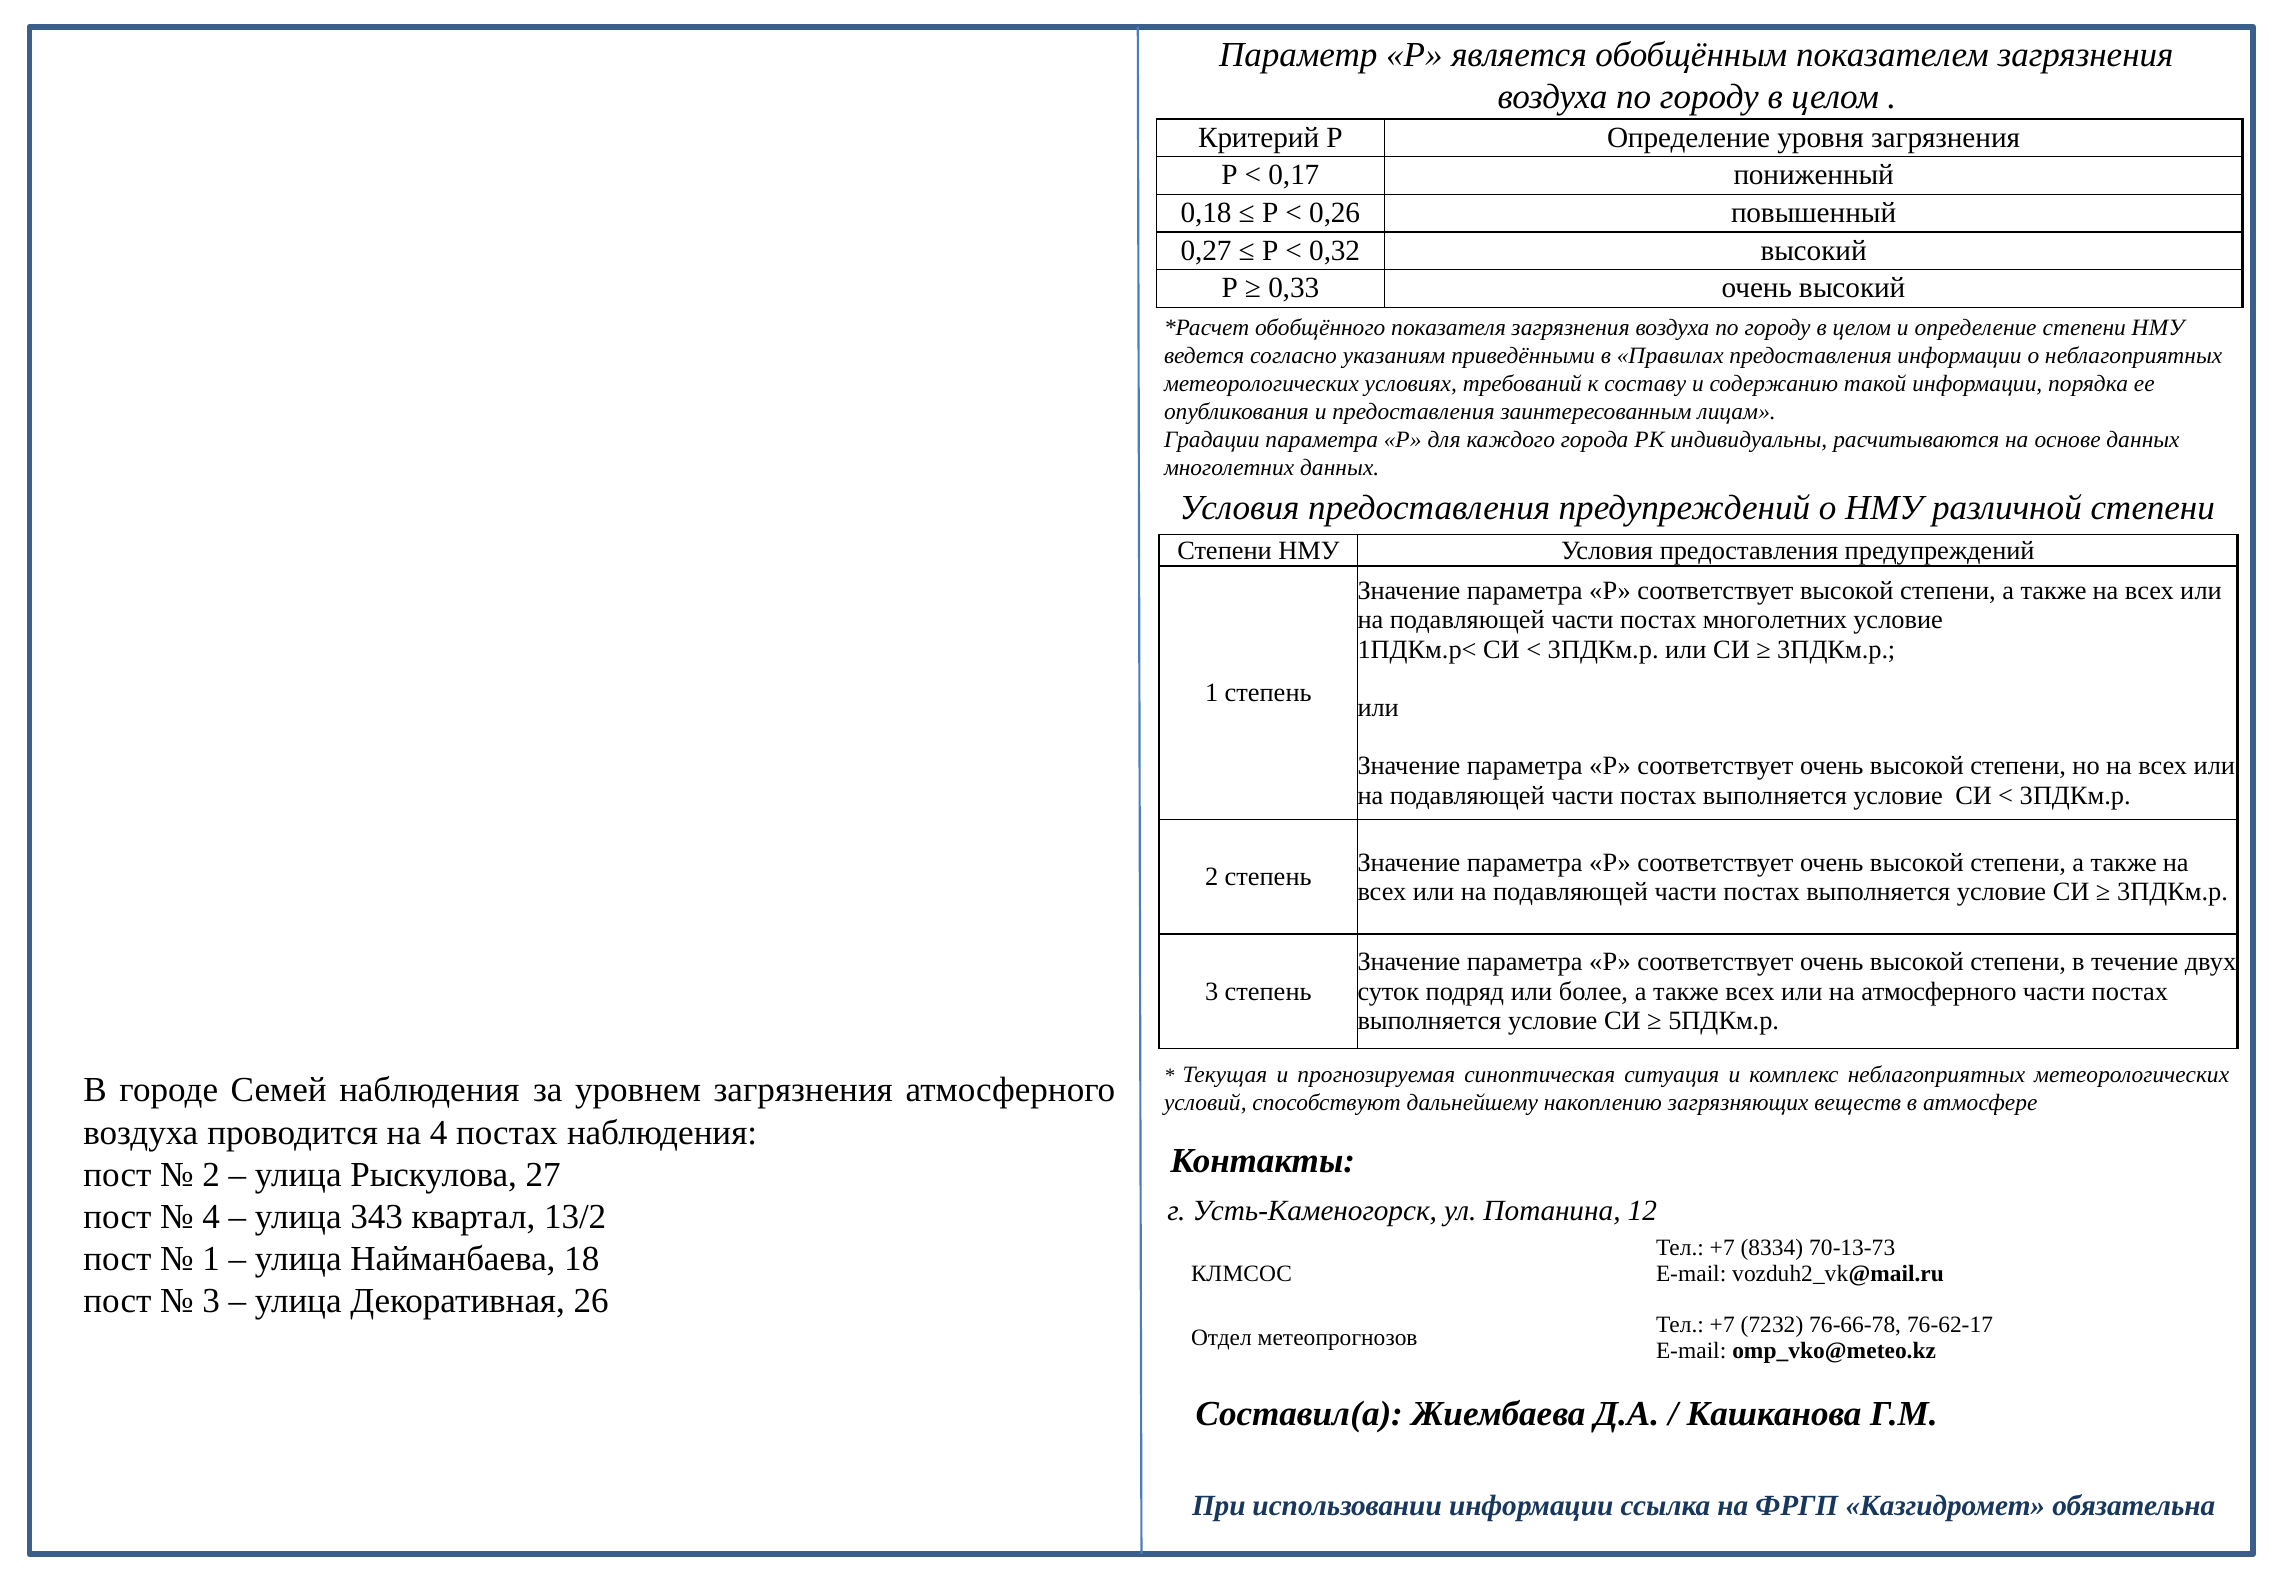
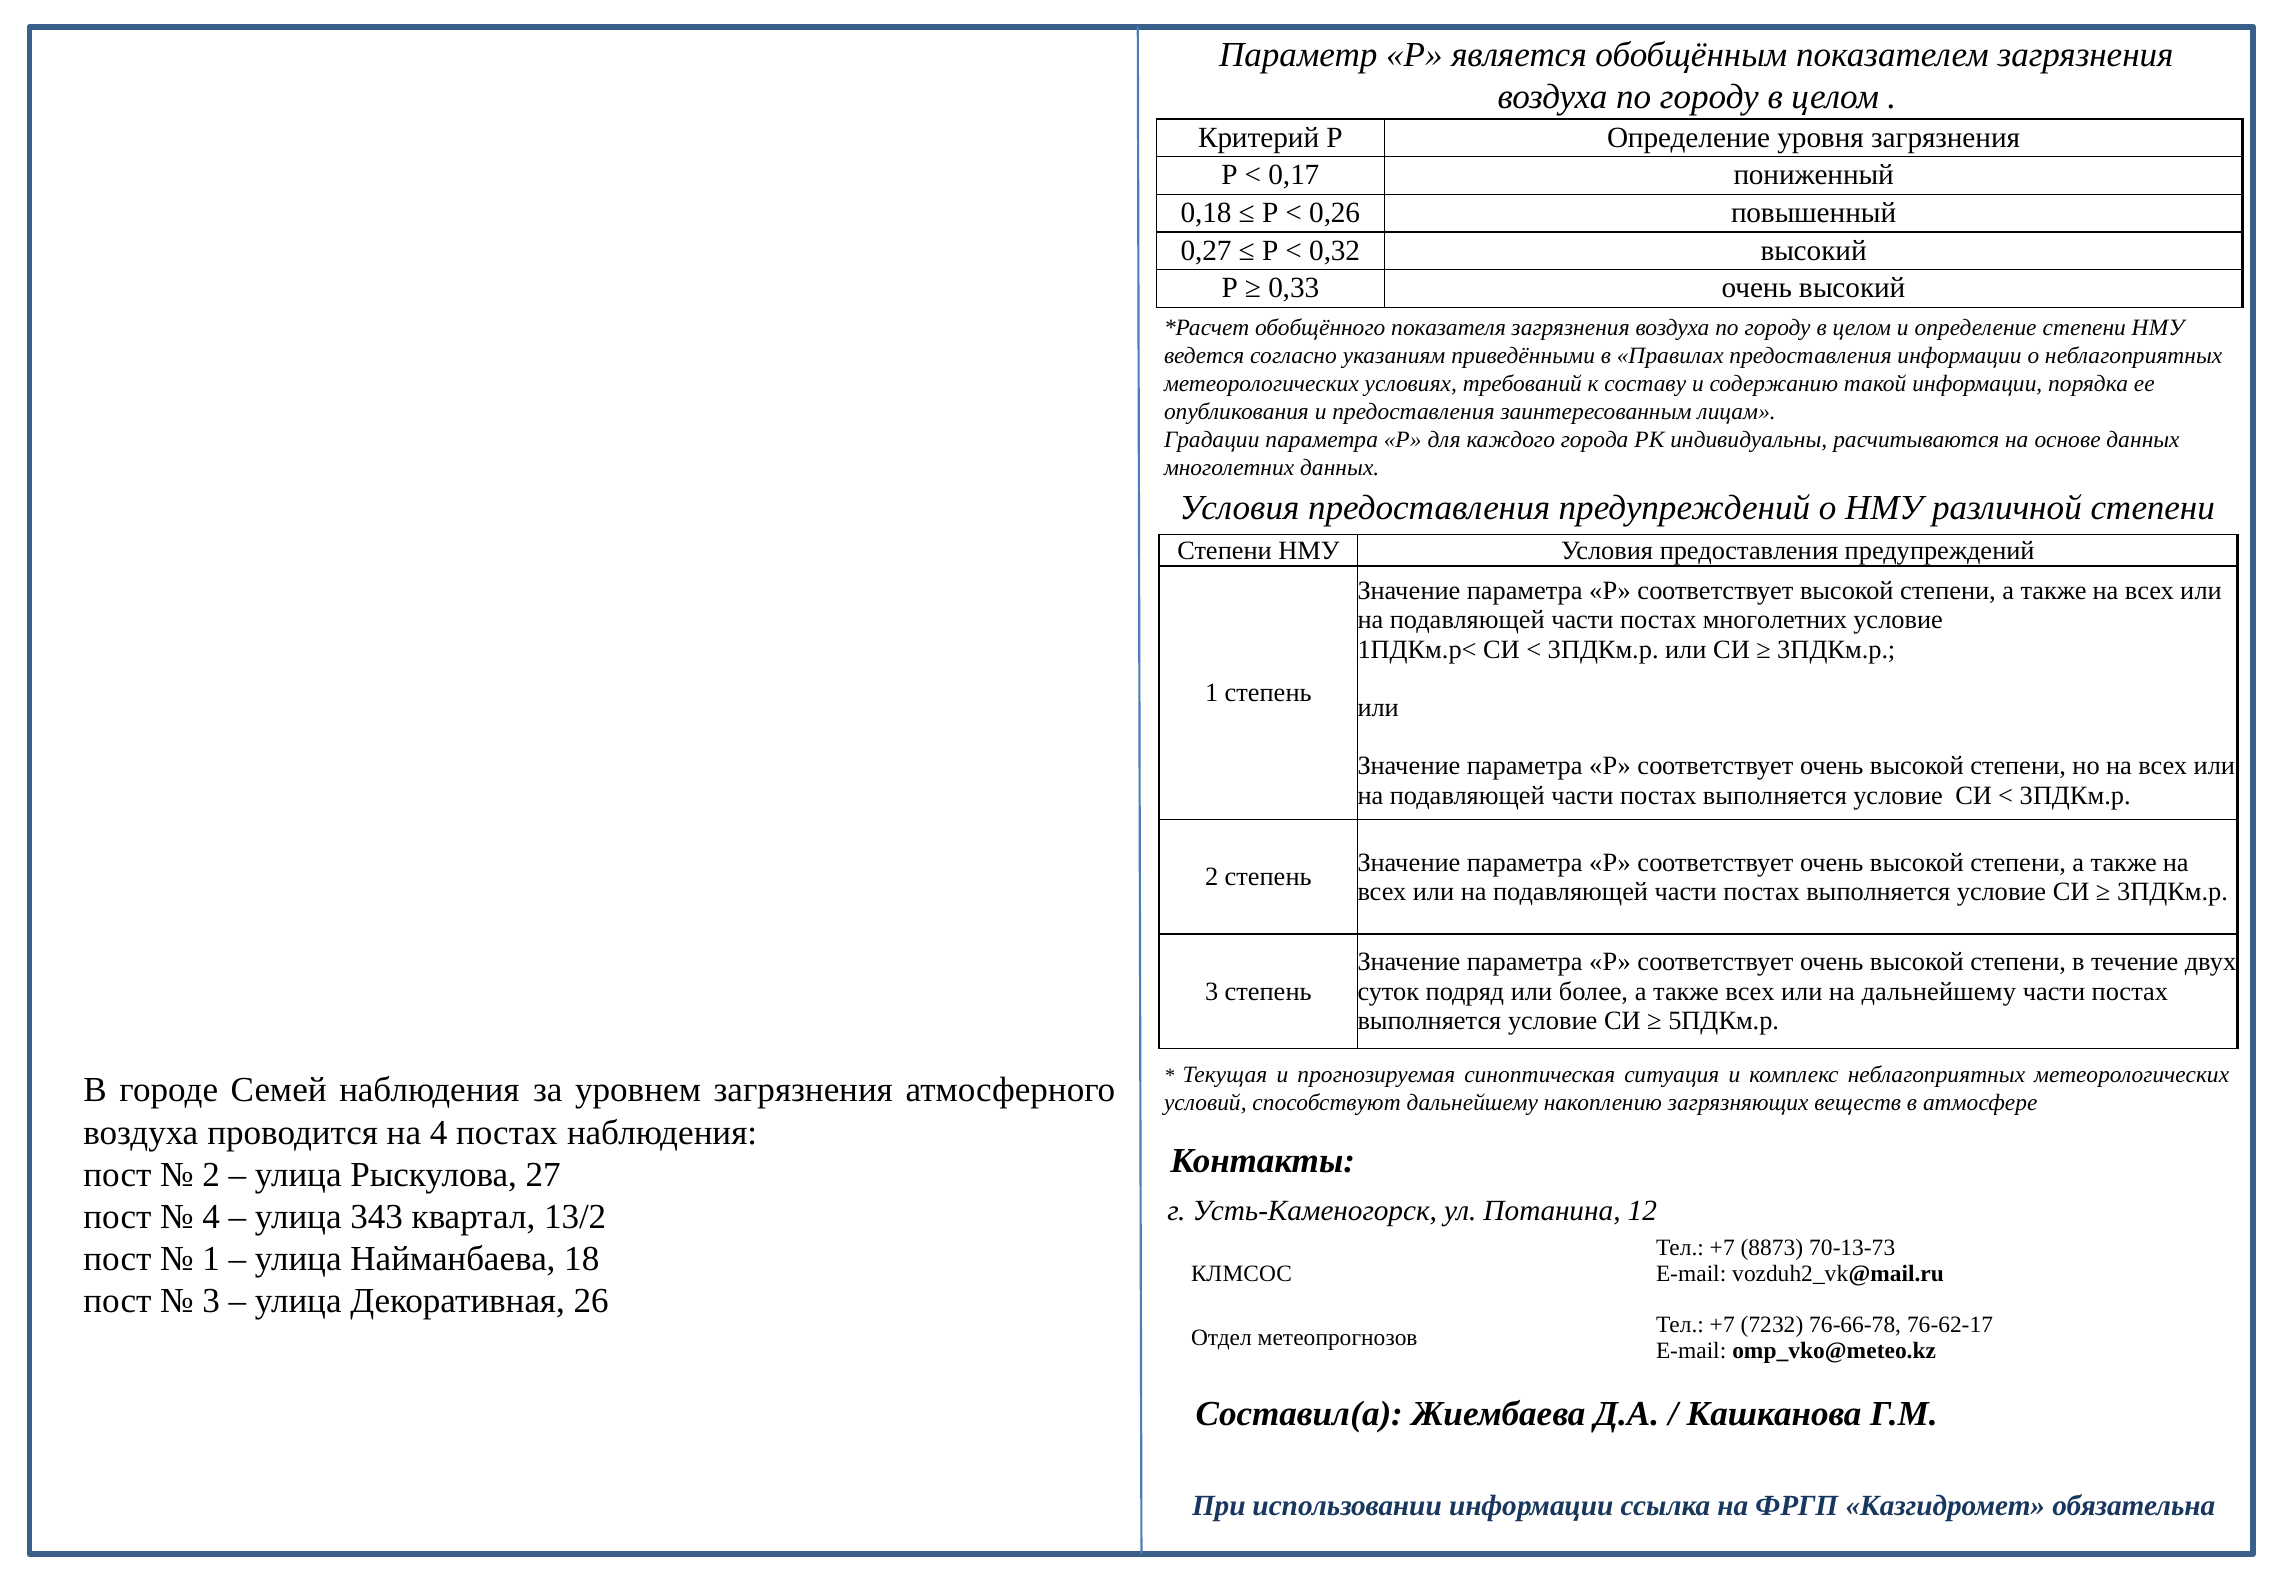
на атмосферного: атмосферного -> дальнейшему
8334: 8334 -> 8873
